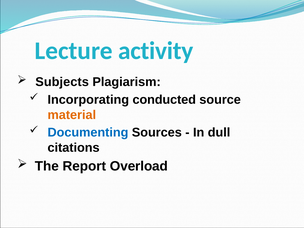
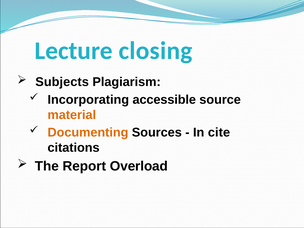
activity: activity -> closing
conducted: conducted -> accessible
Documenting colour: blue -> orange
dull: dull -> cite
